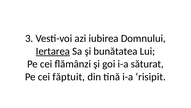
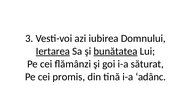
bunătatea underline: none -> present
făptuit: făptuit -> promis
risipit: risipit -> adânc
